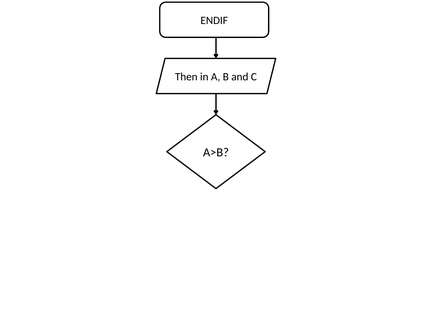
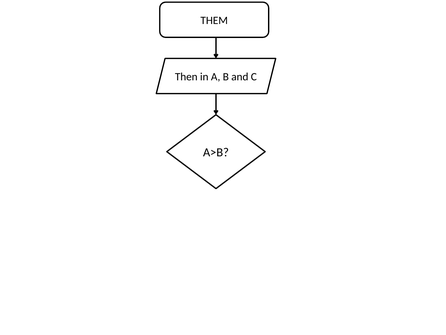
ENDIF: ENDIF -> THEM
